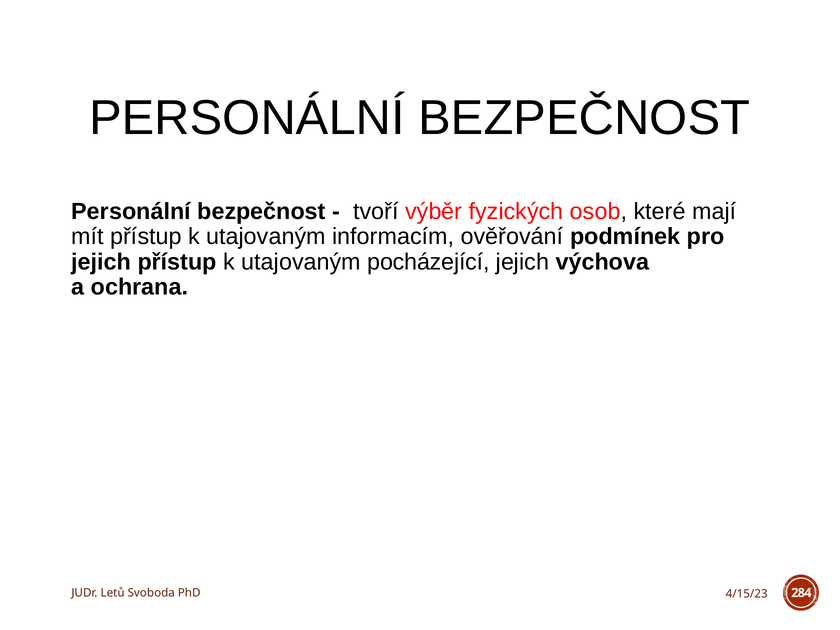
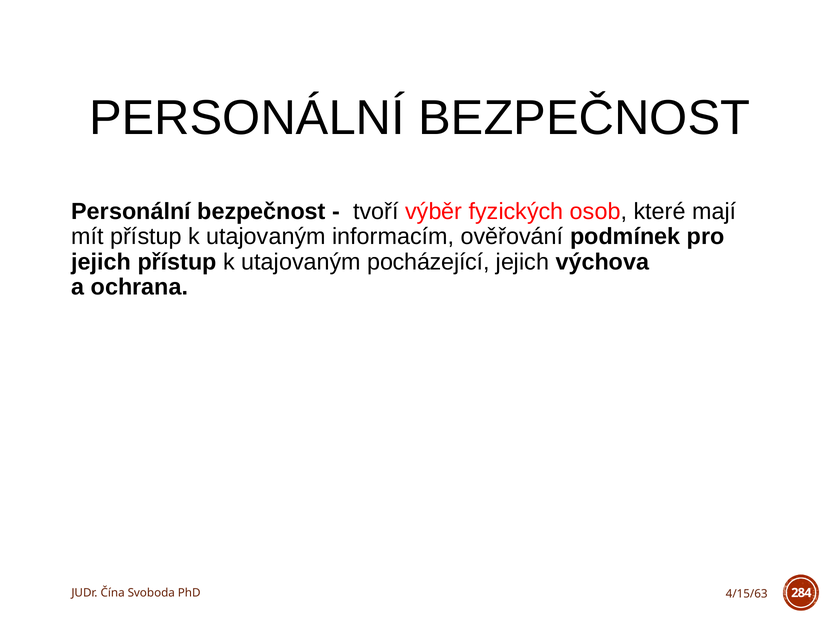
Letů: Letů -> Čína
4/15/23: 4/15/23 -> 4/15/63
